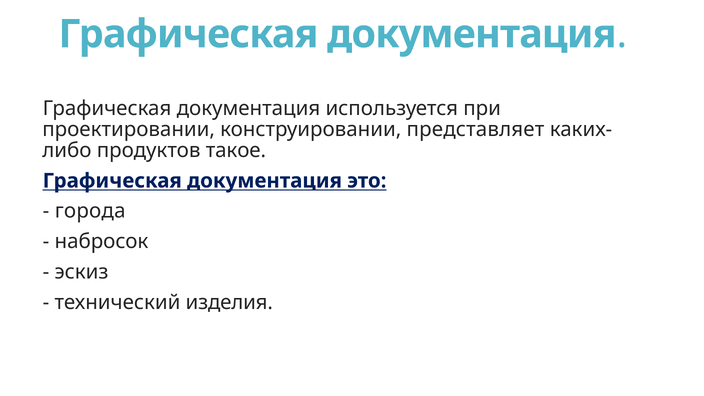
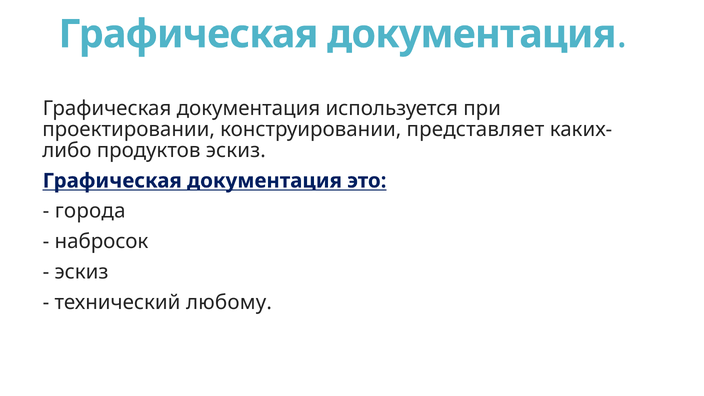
продуктов такое: такое -> эскиз
изделия: изделия -> любому
